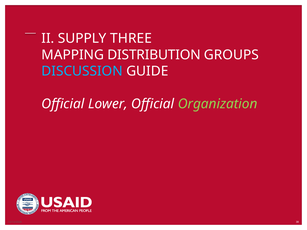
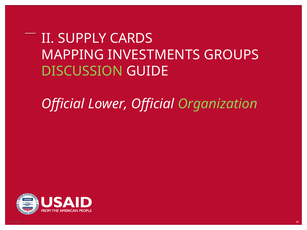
THREE: THREE -> CARDS
DISTRIBUTION: DISTRIBUTION -> INVESTMENTS
DISCUSSION colour: light blue -> light green
